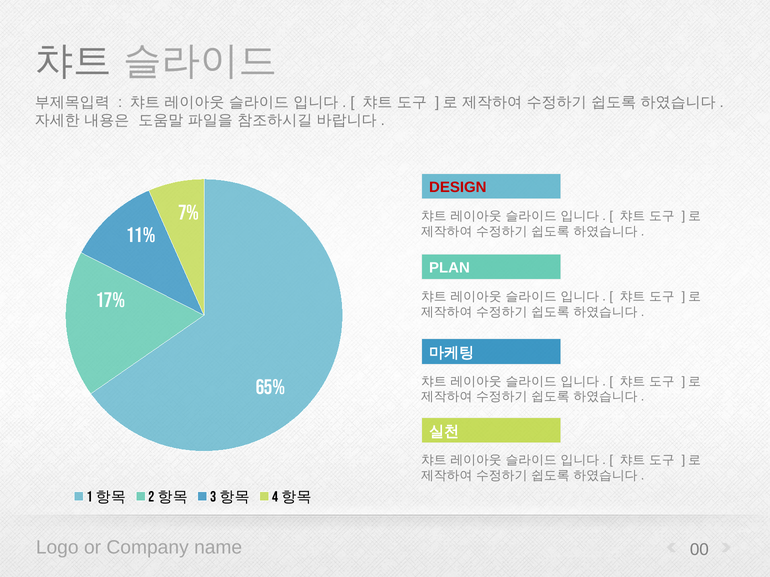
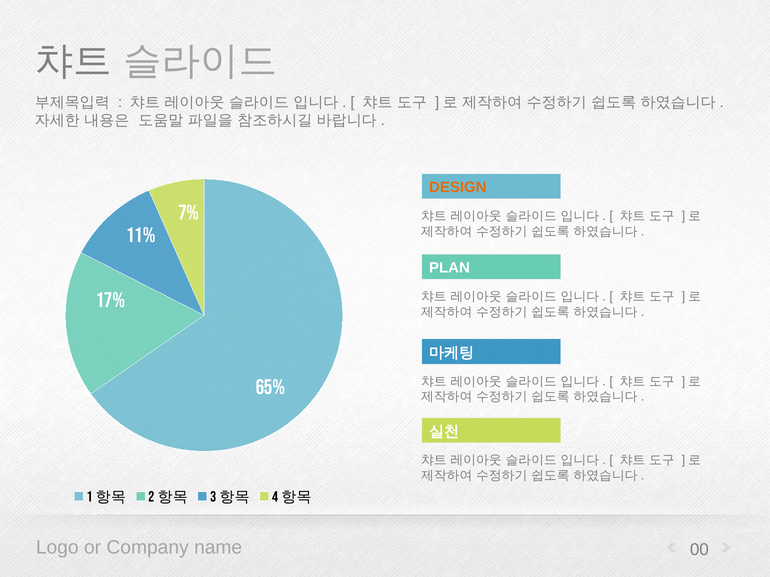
DESIGN colour: red -> orange
